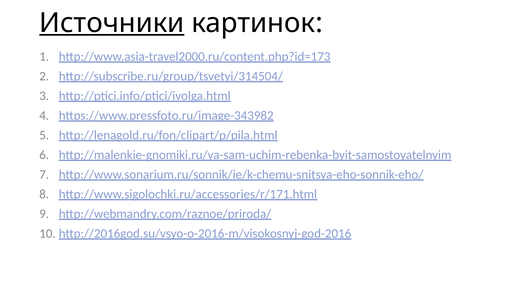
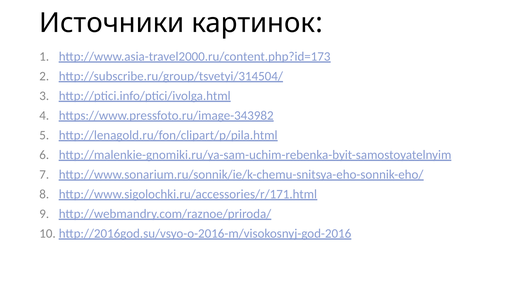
Источники underline: present -> none
